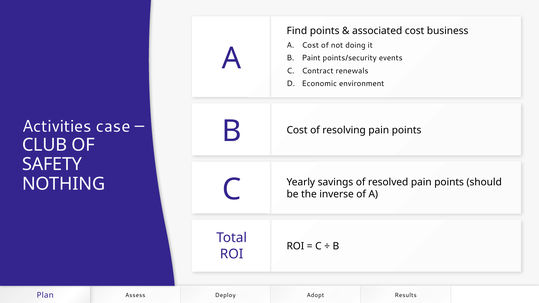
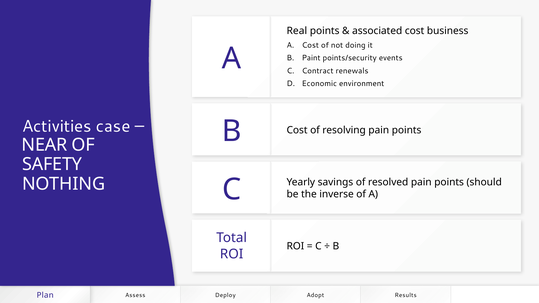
Find: Find -> Real
CLUB: CLUB -> NEAR
